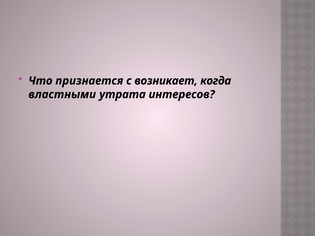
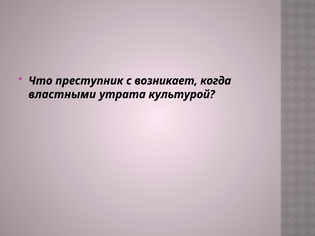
признается: признается -> преступник
интересов: интересов -> культурой
